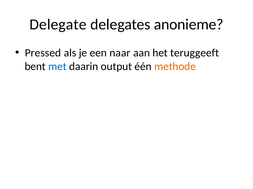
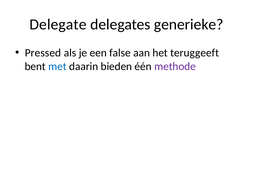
anonieme: anonieme -> generieke
naar: naar -> false
output: output -> bieden
methode colour: orange -> purple
